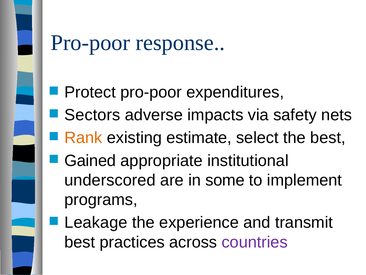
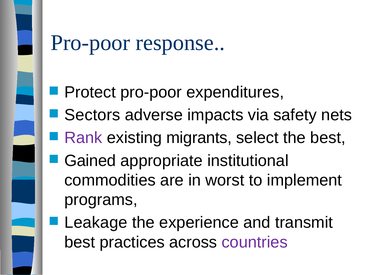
Rank colour: orange -> purple
estimate: estimate -> migrants
underscored: underscored -> commodities
some: some -> worst
